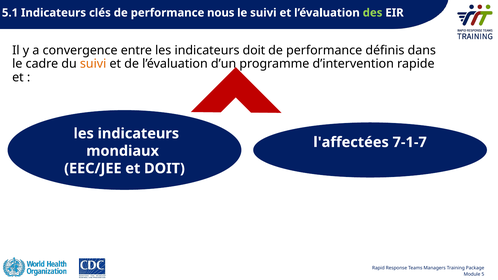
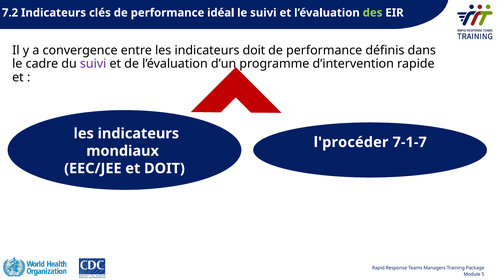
5.1: 5.1 -> 7.2
nous: nous -> idéal
suivi at (93, 64) colour: orange -> purple
l'affectées: l'affectées -> l'procéder
